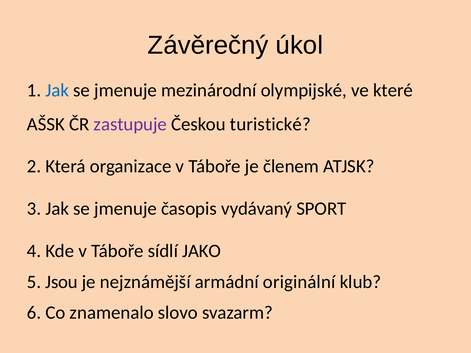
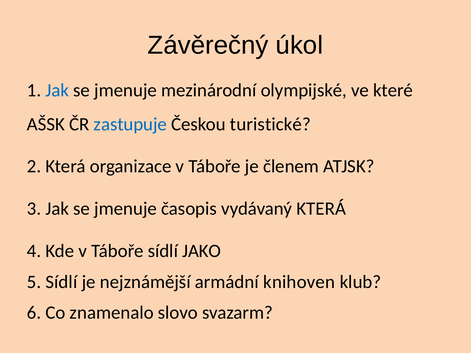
zastupuje colour: purple -> blue
vydávaný SPORT: SPORT -> KTERÁ
5 Jsou: Jsou -> Sídlí
originální: originální -> knihoven
